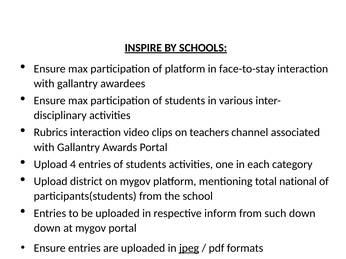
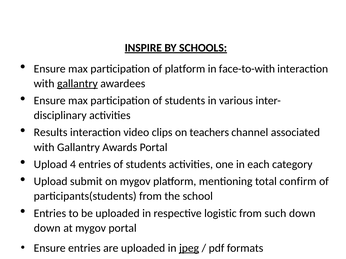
face-to-stay: face-to-stay -> face-to-with
gallantry at (77, 84) underline: none -> present
Rubrics: Rubrics -> Results
district: district -> submit
national: national -> confirm
inform: inform -> logistic
